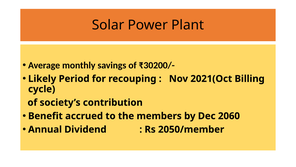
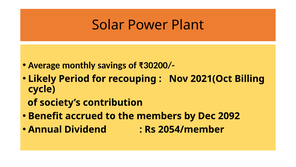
2060: 2060 -> 2092
2050/member: 2050/member -> 2054/member
